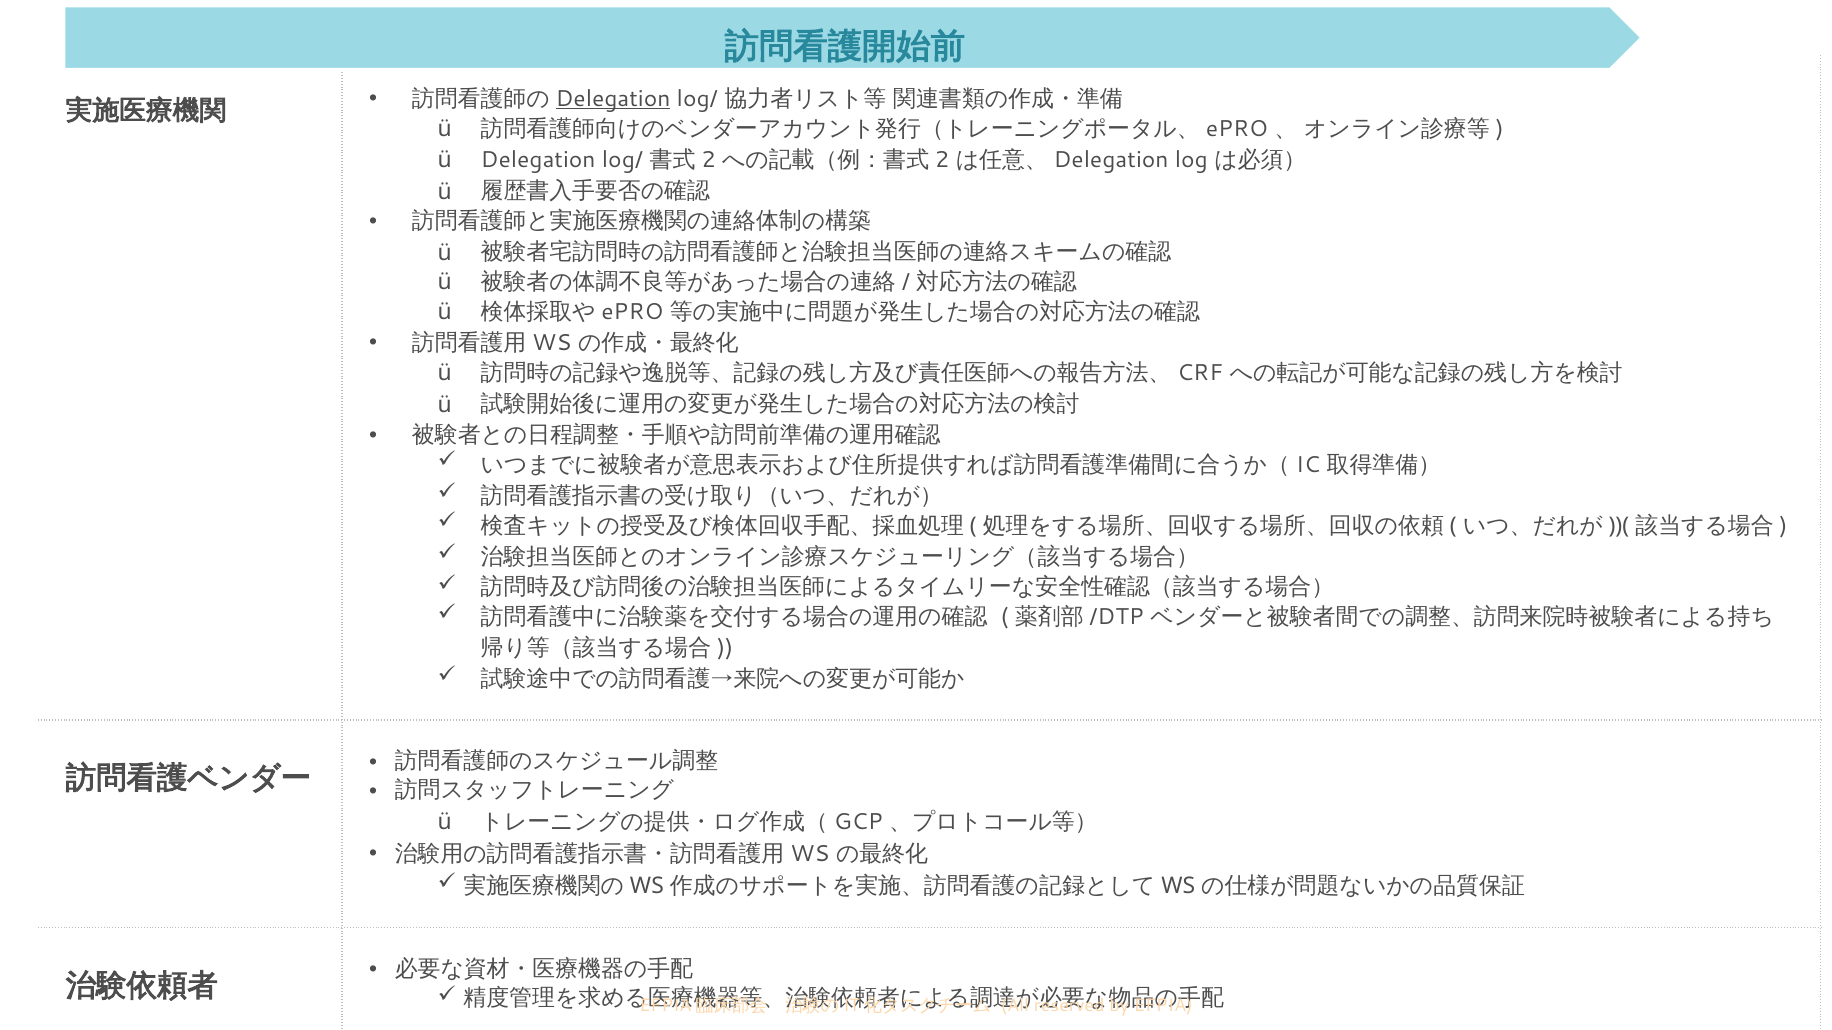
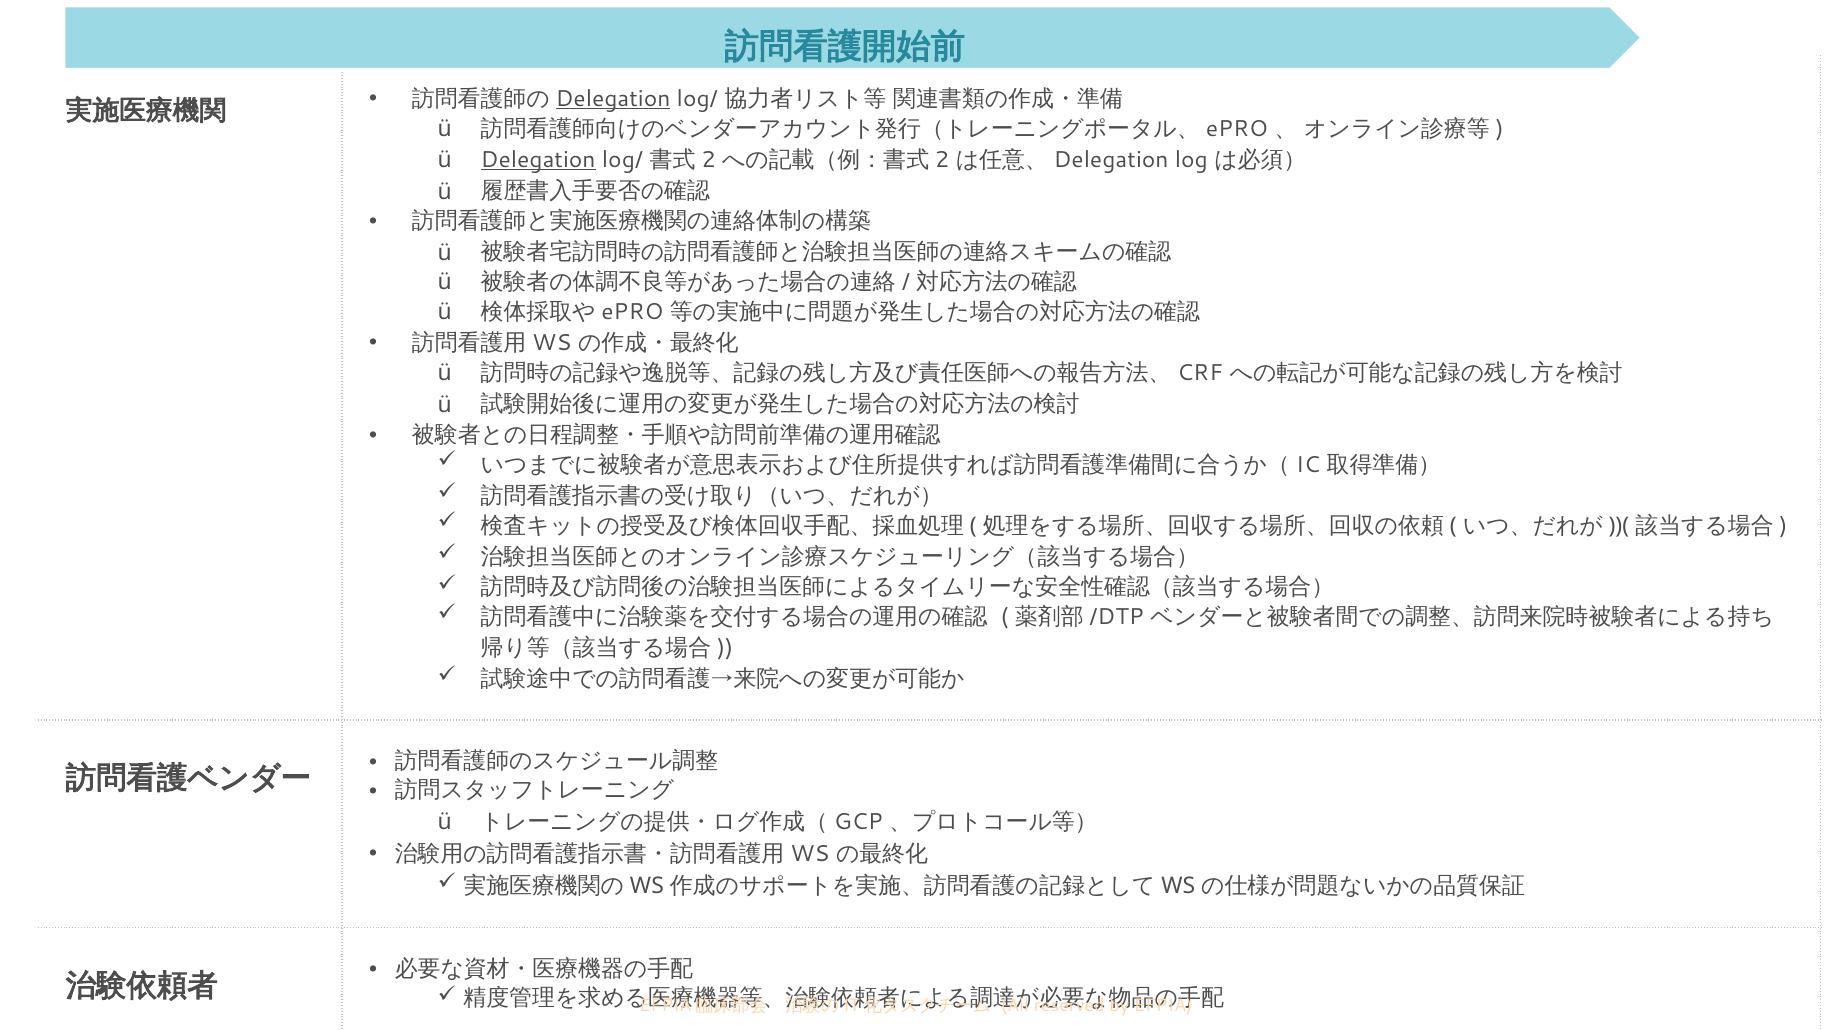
Delegation at (538, 160) underline: none -> present
